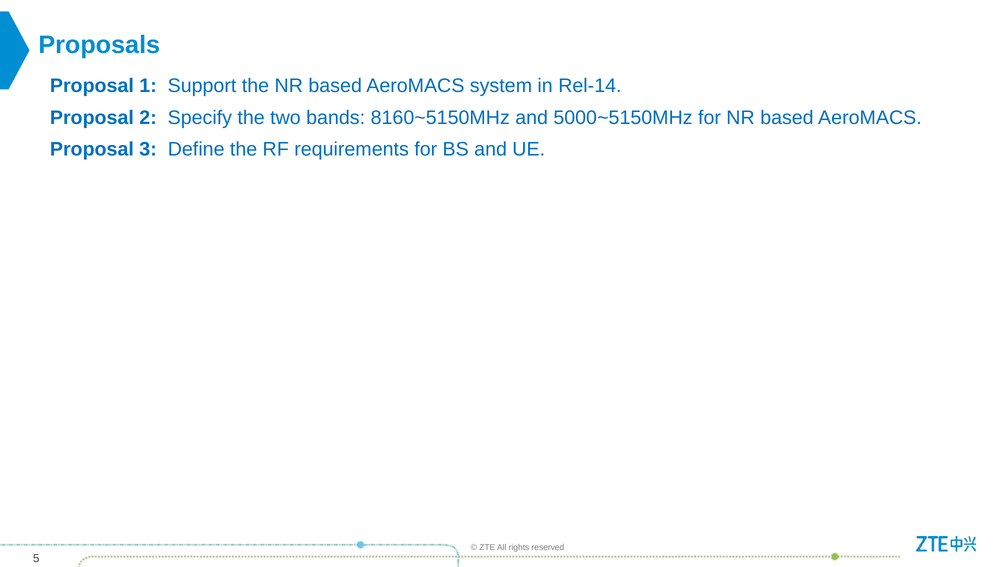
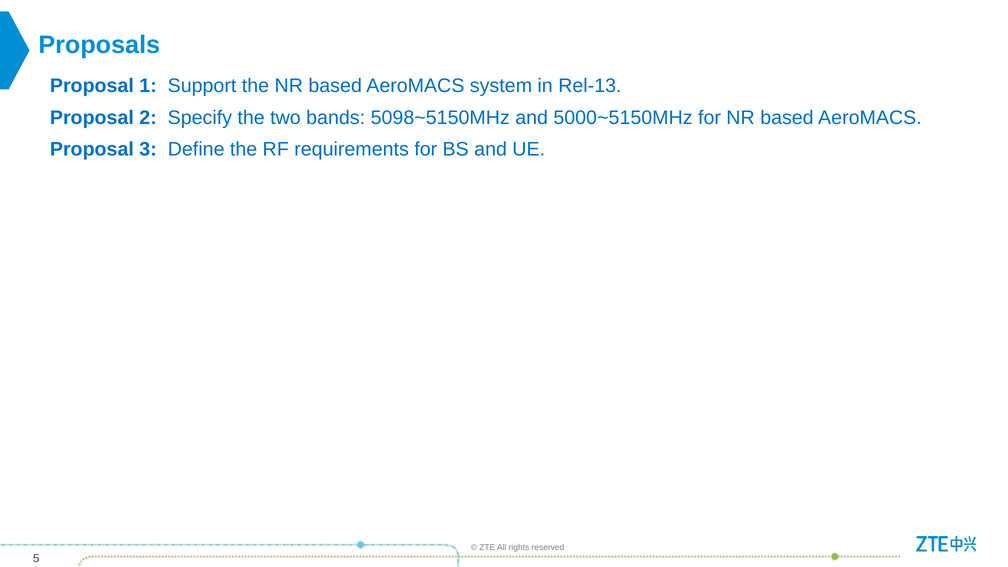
Rel-14: Rel-14 -> Rel-13
8160~5150MHz: 8160~5150MHz -> 5098~5150MHz
